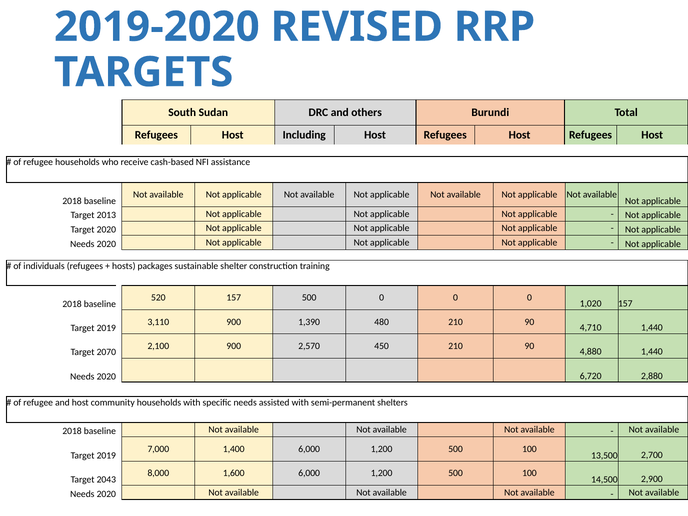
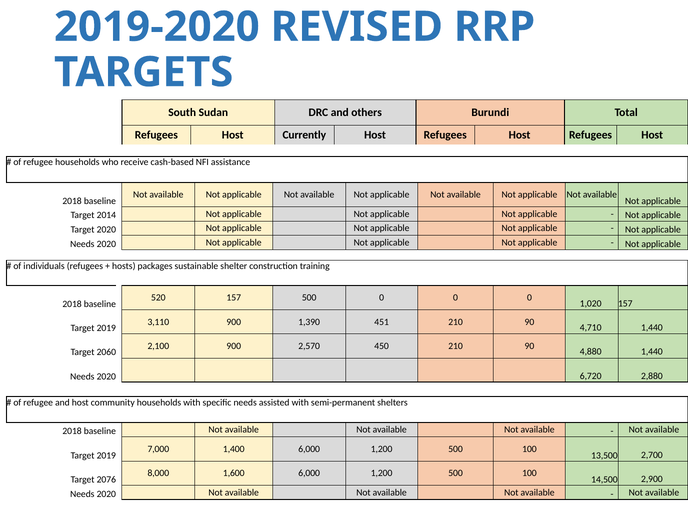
Including: Including -> Currently
2013: 2013 -> 2014
480: 480 -> 451
2070: 2070 -> 2060
2043: 2043 -> 2076
